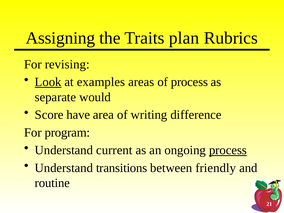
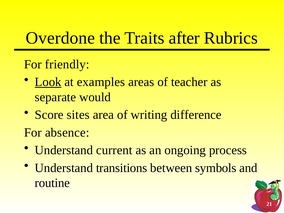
Assigning: Assigning -> Overdone
plan: plan -> after
revising: revising -> friendly
of process: process -> teacher
have: have -> sites
program: program -> absence
process at (228, 150) underline: present -> none
friendly: friendly -> symbols
